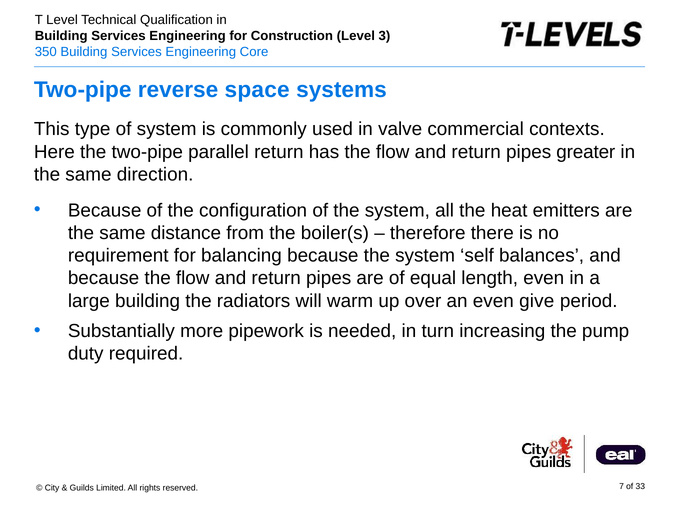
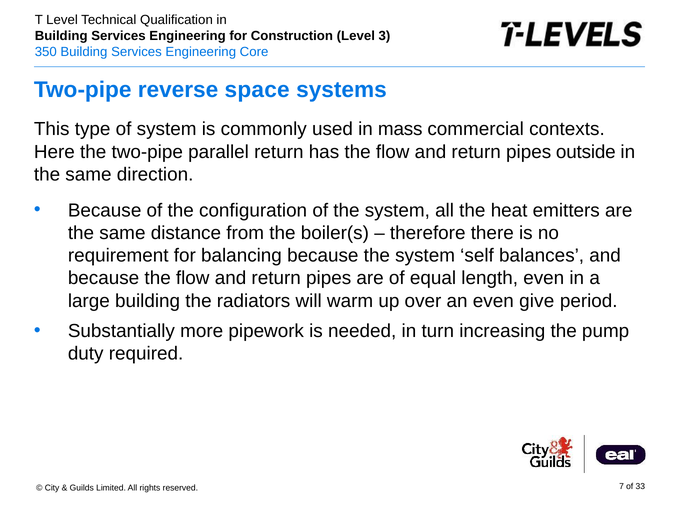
valve: valve -> mass
greater: greater -> outside
